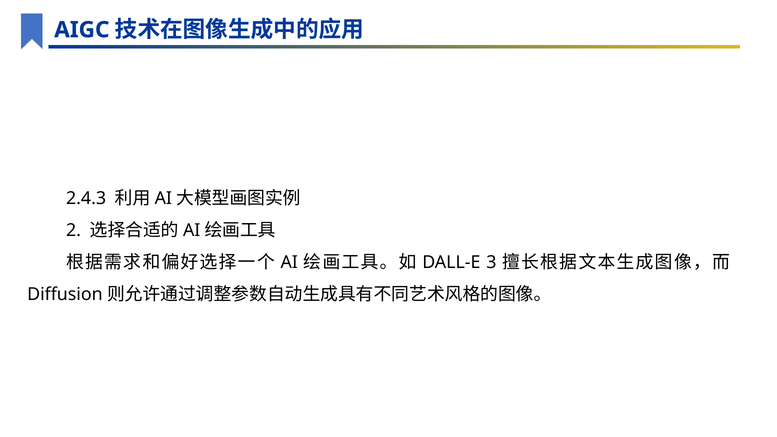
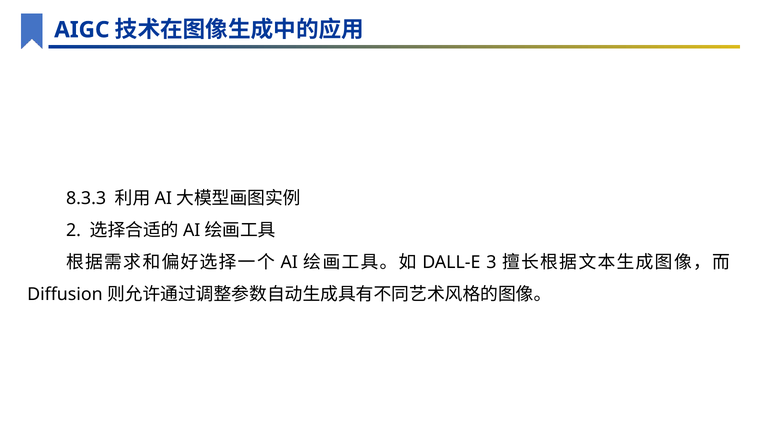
2.4.3: 2.4.3 -> 8.3.3
